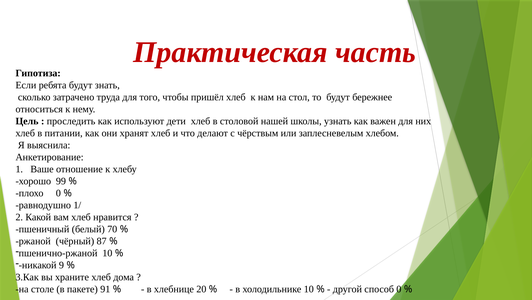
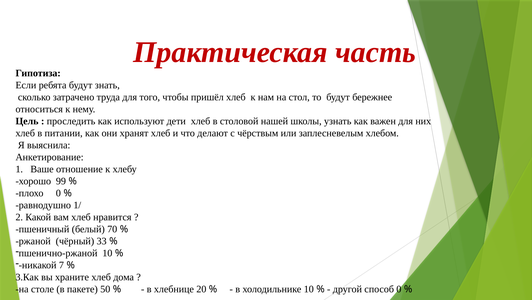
87: 87 -> 33
9: 9 -> 7
91: 91 -> 50
